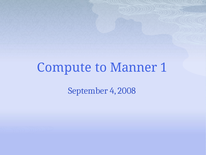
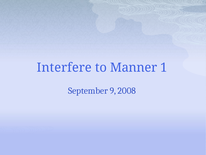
Compute: Compute -> Interfere
4: 4 -> 9
